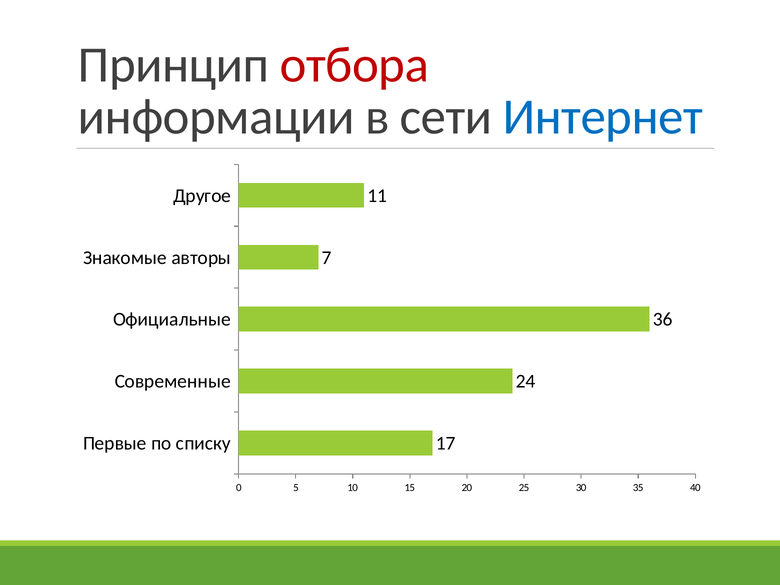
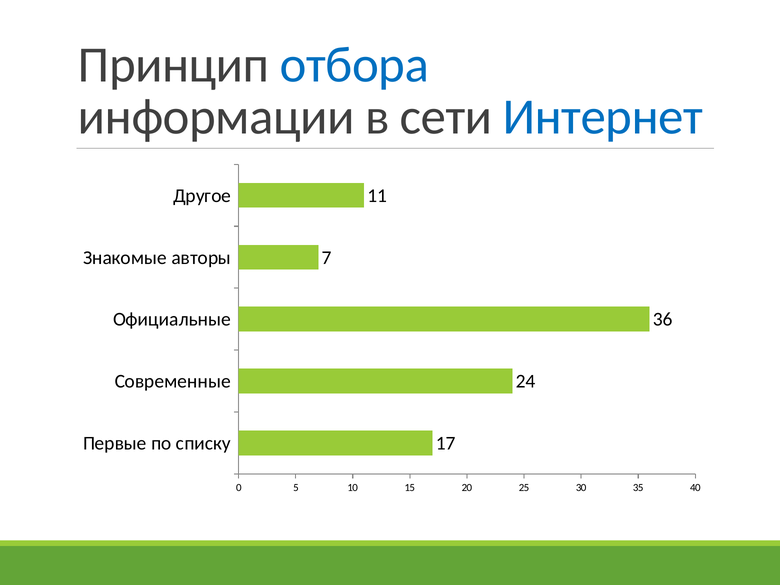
отбора colour: red -> blue
